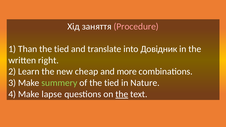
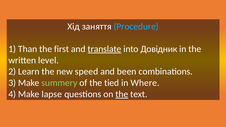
Procedure colour: pink -> light blue
tied at (62, 49): tied -> first
translate underline: none -> present
right: right -> level
cheap: cheap -> speed
more: more -> been
Nature: Nature -> Where
